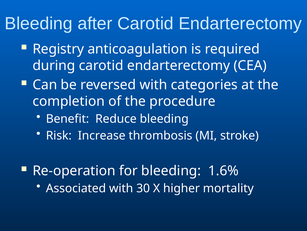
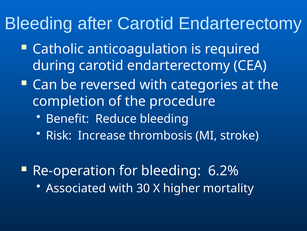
Registry: Registry -> Catholic
1.6%: 1.6% -> 6.2%
